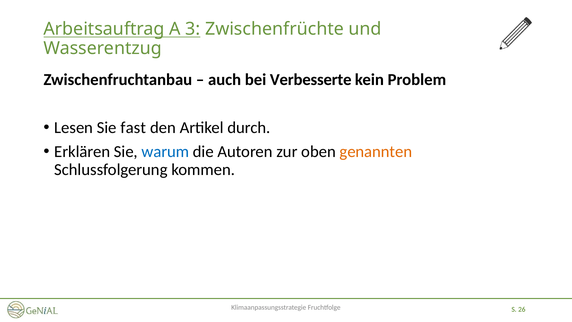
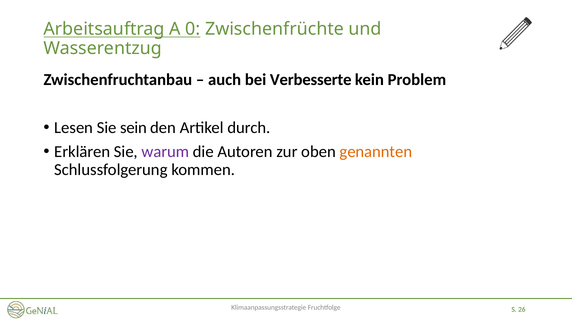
3: 3 -> 0
fast: fast -> sein
warum colour: blue -> purple
